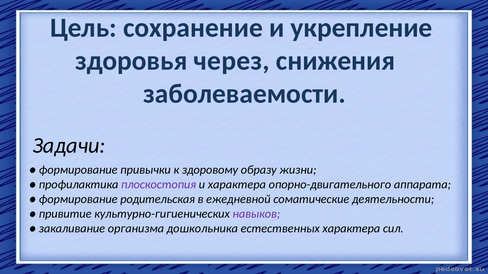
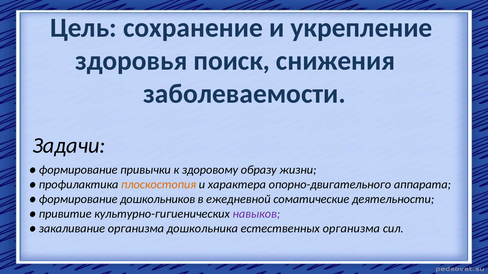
через: через -> поиск
плоскостопия colour: purple -> orange
родительская: родительская -> дошкольников
естественных характера: характера -> организма
